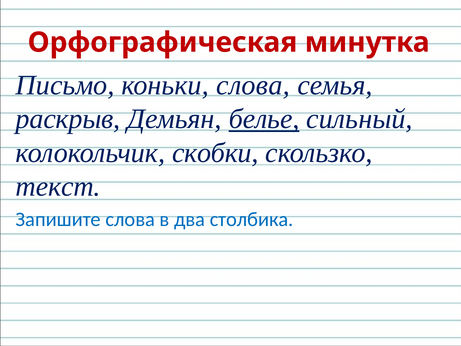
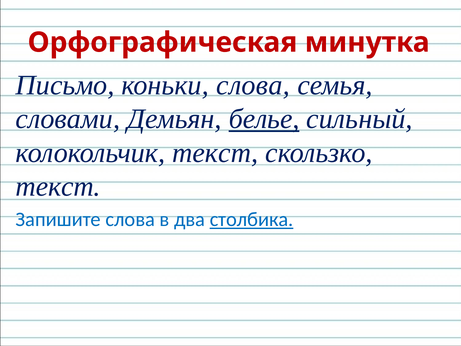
раскрыв: раскрыв -> словами
колокольчик скобки: скобки -> текст
столбика underline: none -> present
